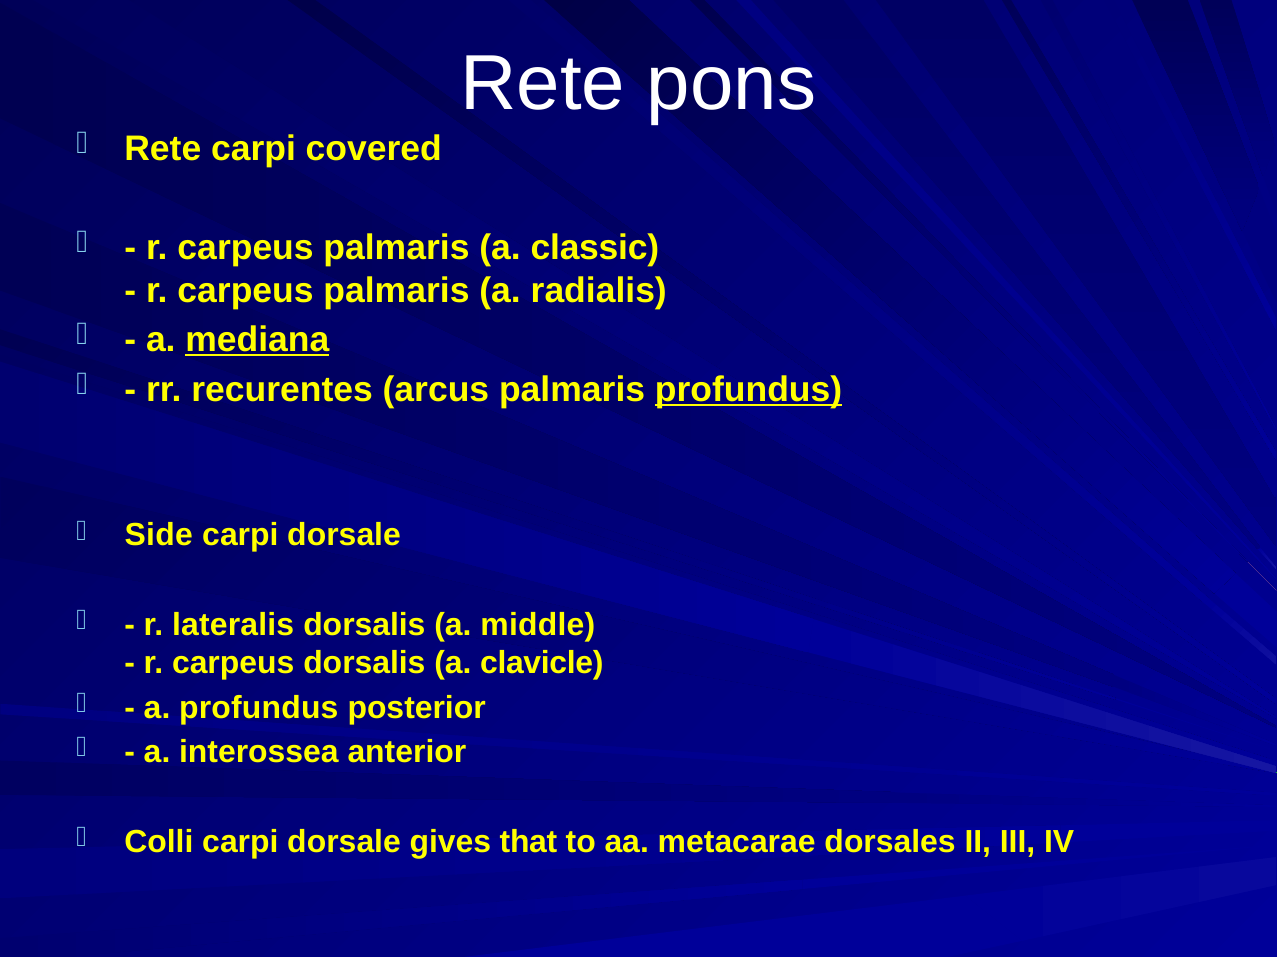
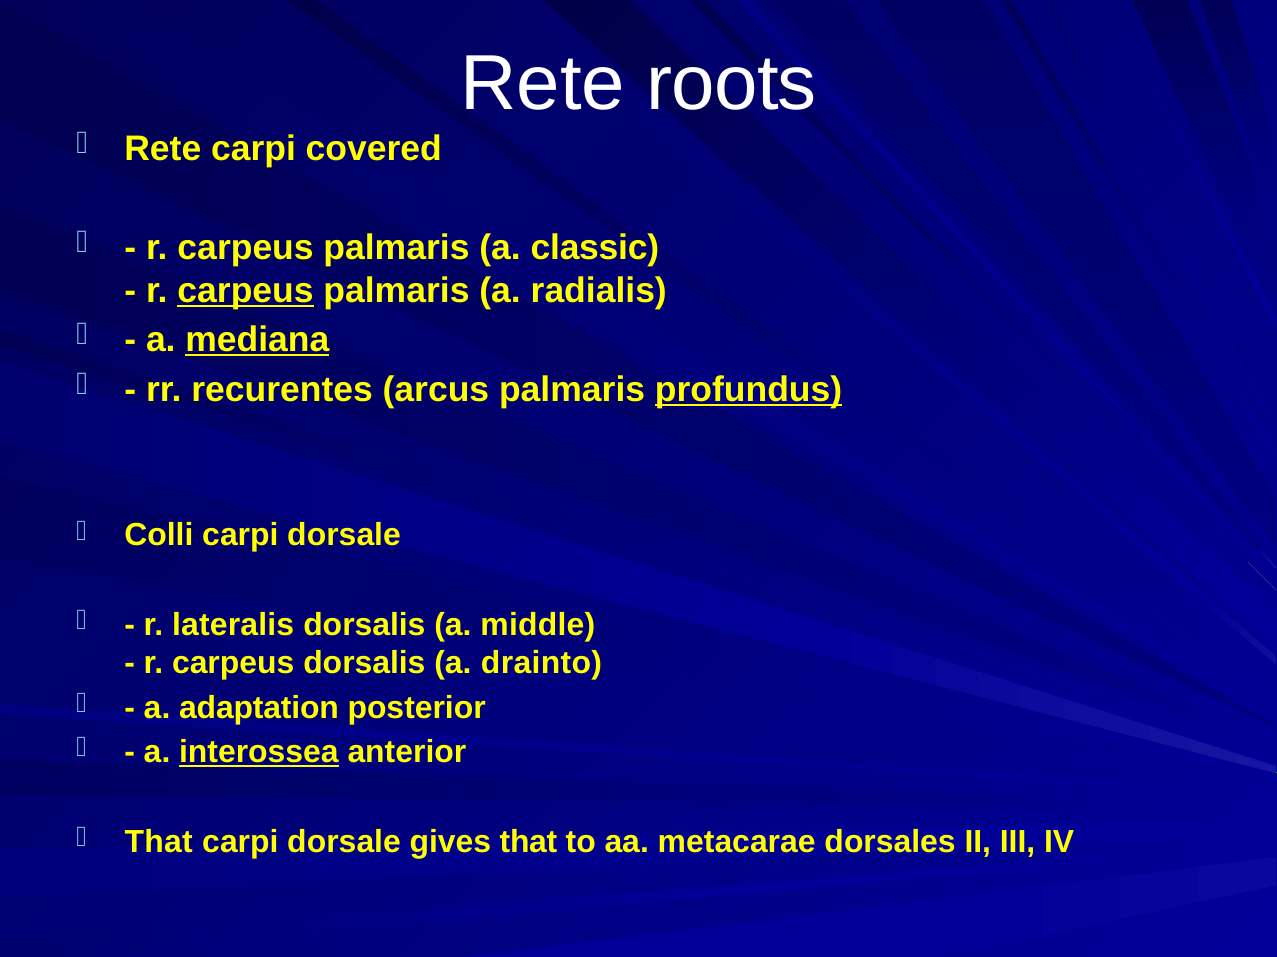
pons: pons -> roots
carpeus at (246, 291) underline: none -> present
Side: Side -> Colli
clavicle: clavicle -> drainto
a profundus: profundus -> adaptation
interossea underline: none -> present
Colli at (159, 842): Colli -> That
